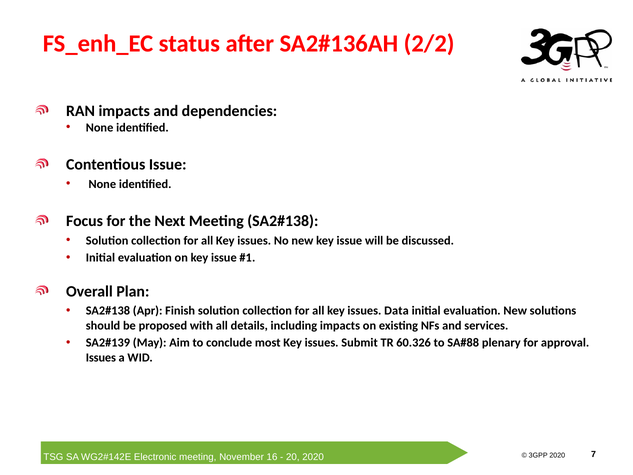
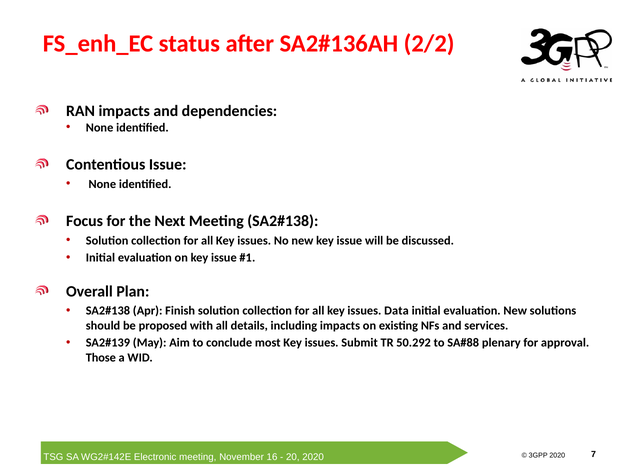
60.326: 60.326 -> 50.292
Issues at (101, 357): Issues -> Those
